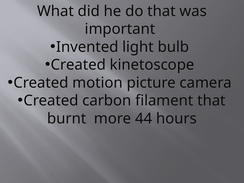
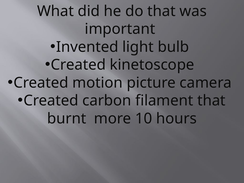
44: 44 -> 10
